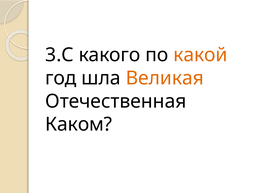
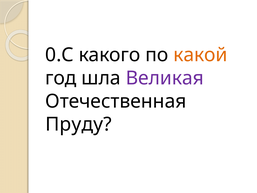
3.С: 3.С -> 0.С
Великая colour: orange -> purple
Каком: Каком -> Пруду
